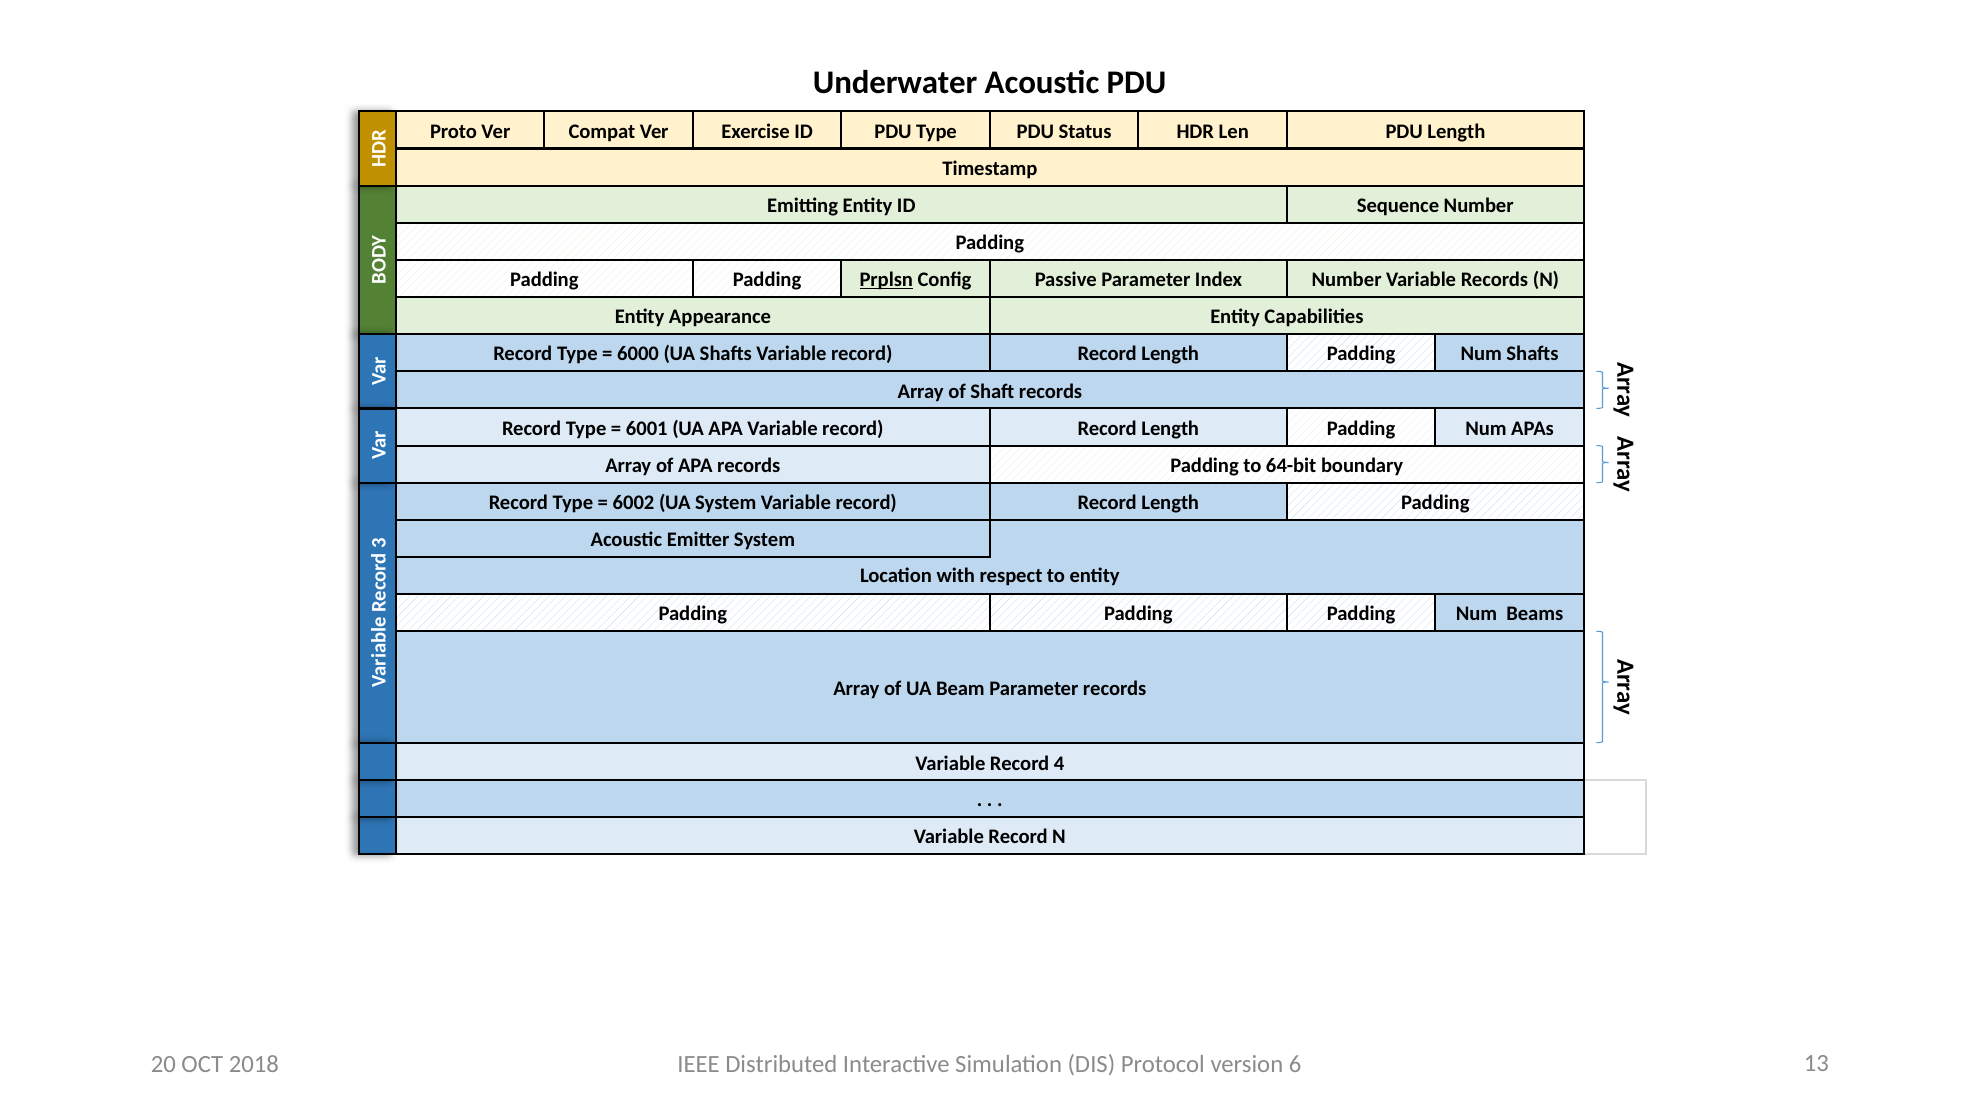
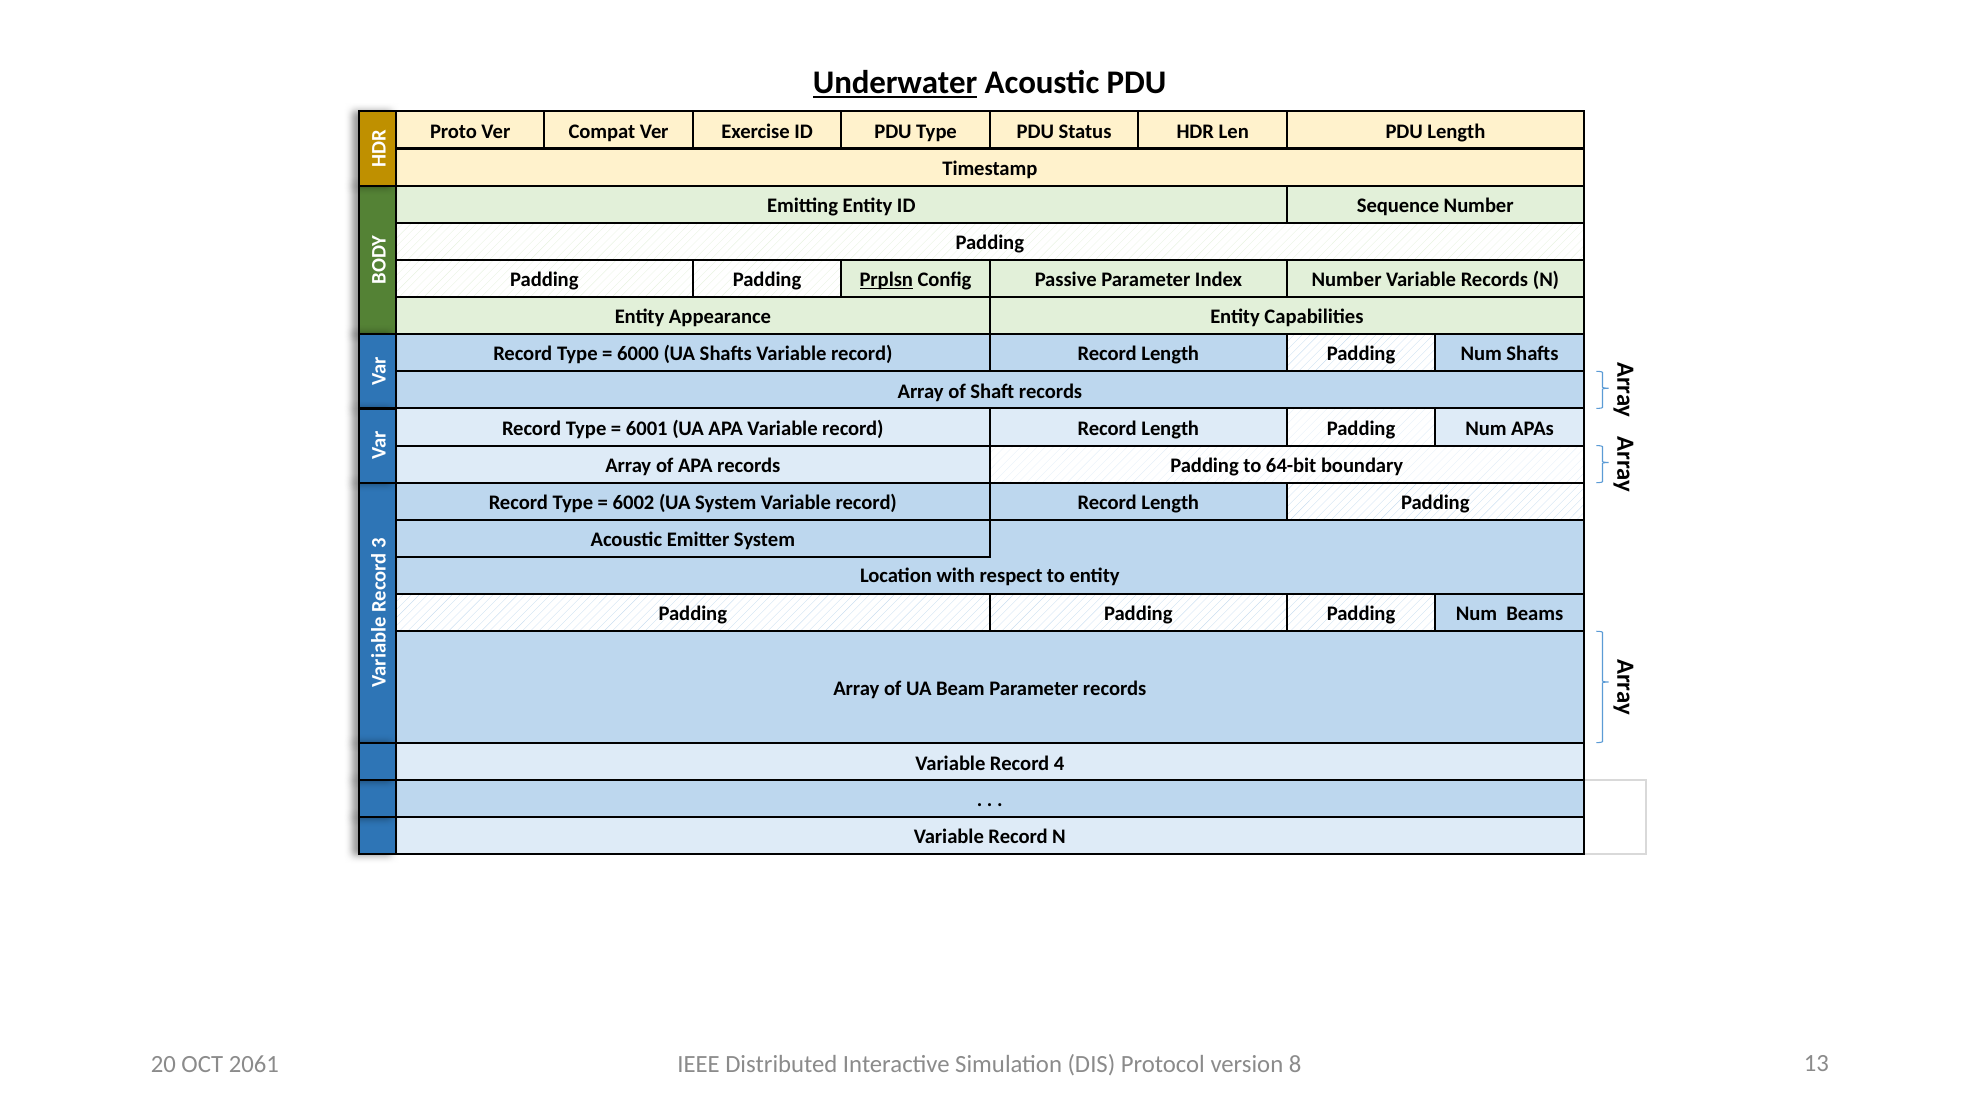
Underwater underline: none -> present
2018: 2018 -> 2061
6: 6 -> 8
